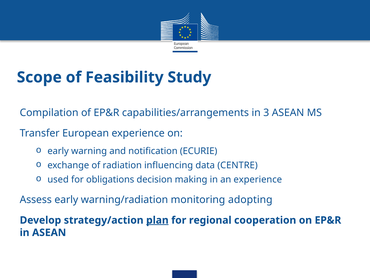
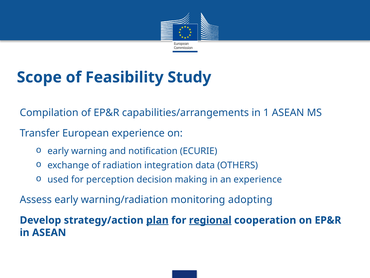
3: 3 -> 1
influencing: influencing -> integration
CENTRE: CENTRE -> OTHERS
obligations: obligations -> perception
regional underline: none -> present
